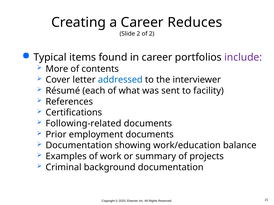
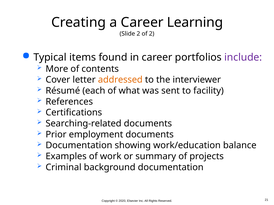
Reduces: Reduces -> Learning
addressed colour: blue -> orange
Following-related: Following-related -> Searching-related
